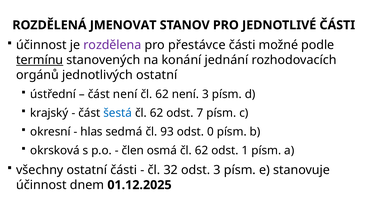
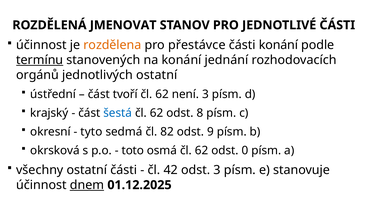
rozdělena colour: purple -> orange
části možné: možné -> konání
část není: není -> tvoří
7: 7 -> 8
hlas: hlas -> tyto
93: 93 -> 82
0: 0 -> 9
člen: člen -> toto
1: 1 -> 0
32: 32 -> 42
dnem underline: none -> present
